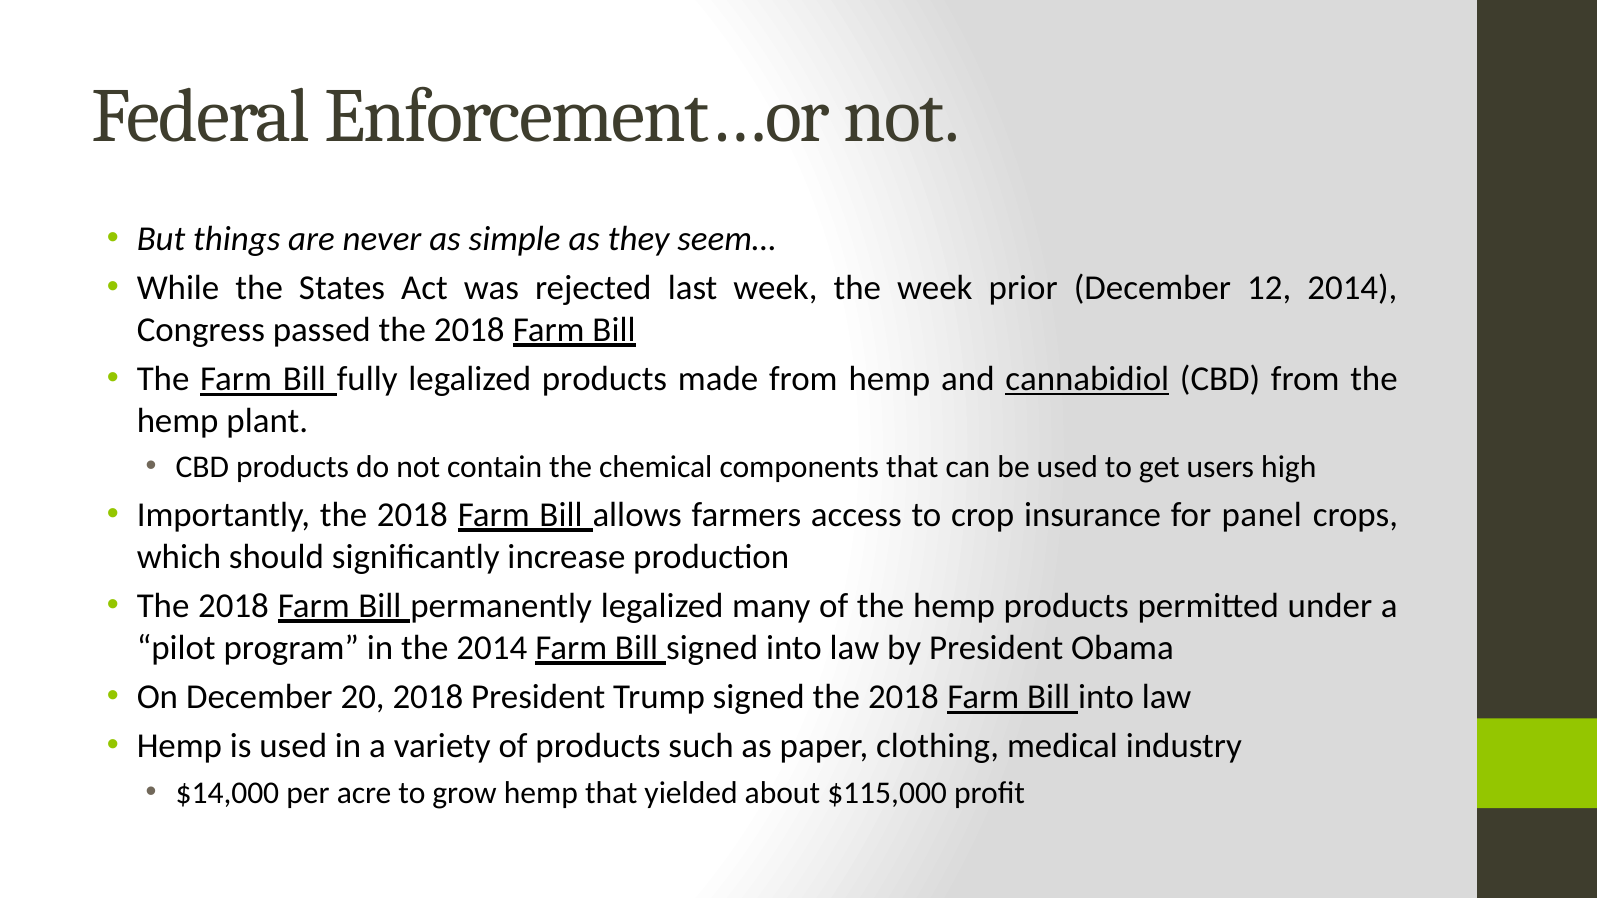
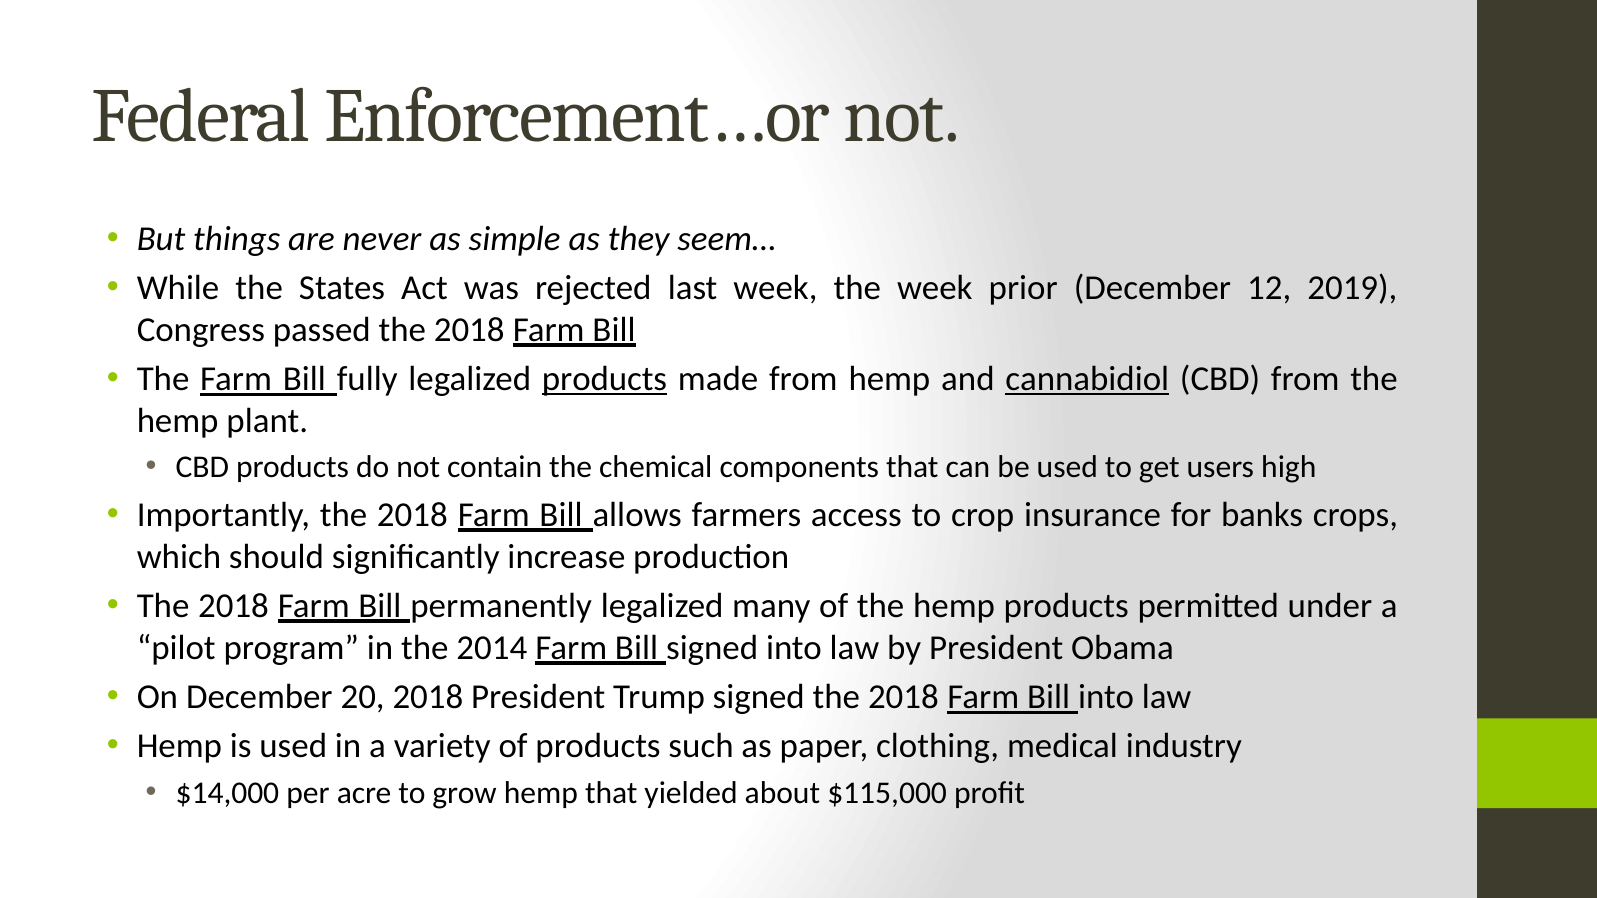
12 2014: 2014 -> 2019
products at (605, 379) underline: none -> present
panel: panel -> banks
